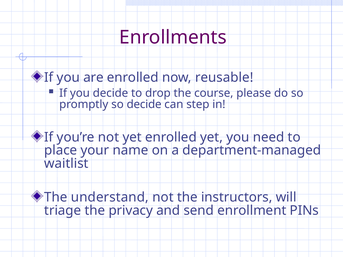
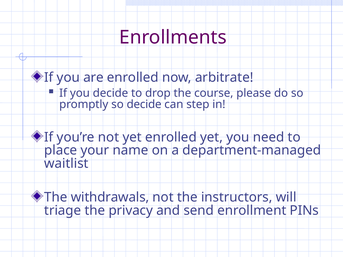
reusable: reusable -> arbitrate
understand: understand -> withdrawals
